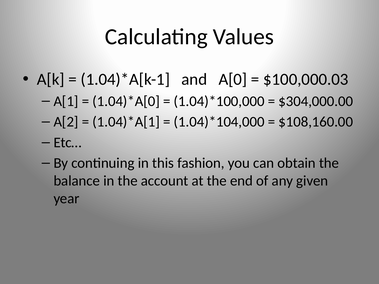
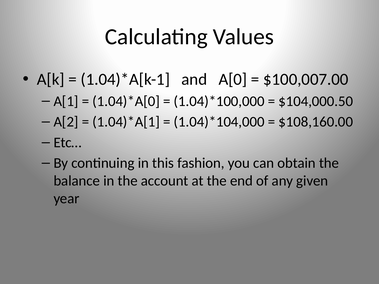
$100,000.03: $100,000.03 -> $100,007.00
$304,000.00: $304,000.00 -> $104,000.50
